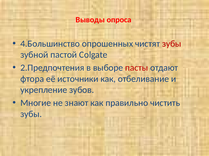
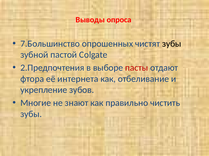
4.Большинство: 4.Большинство -> 7.Большинство
зубы at (172, 44) colour: red -> black
источники: источники -> интернета
